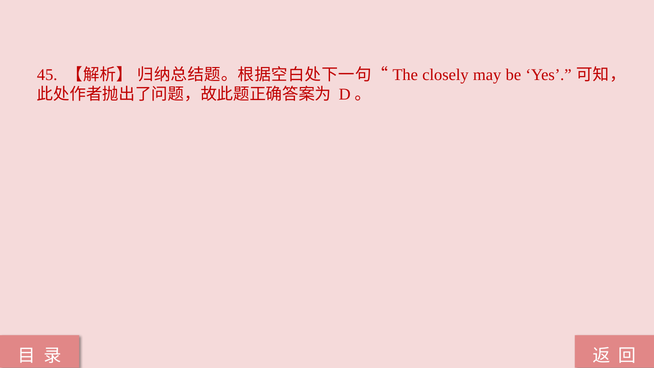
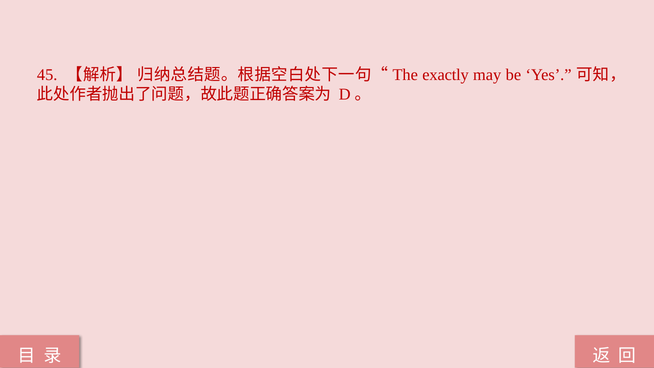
closely: closely -> exactly
